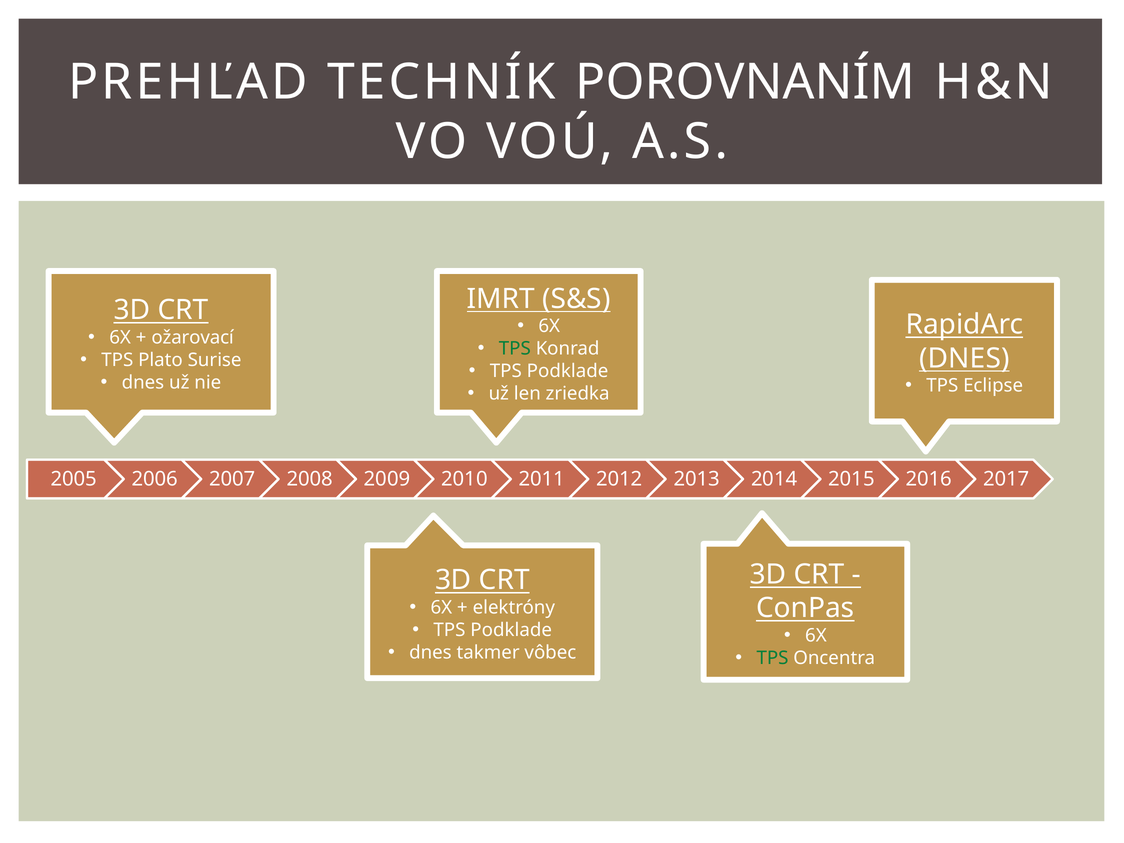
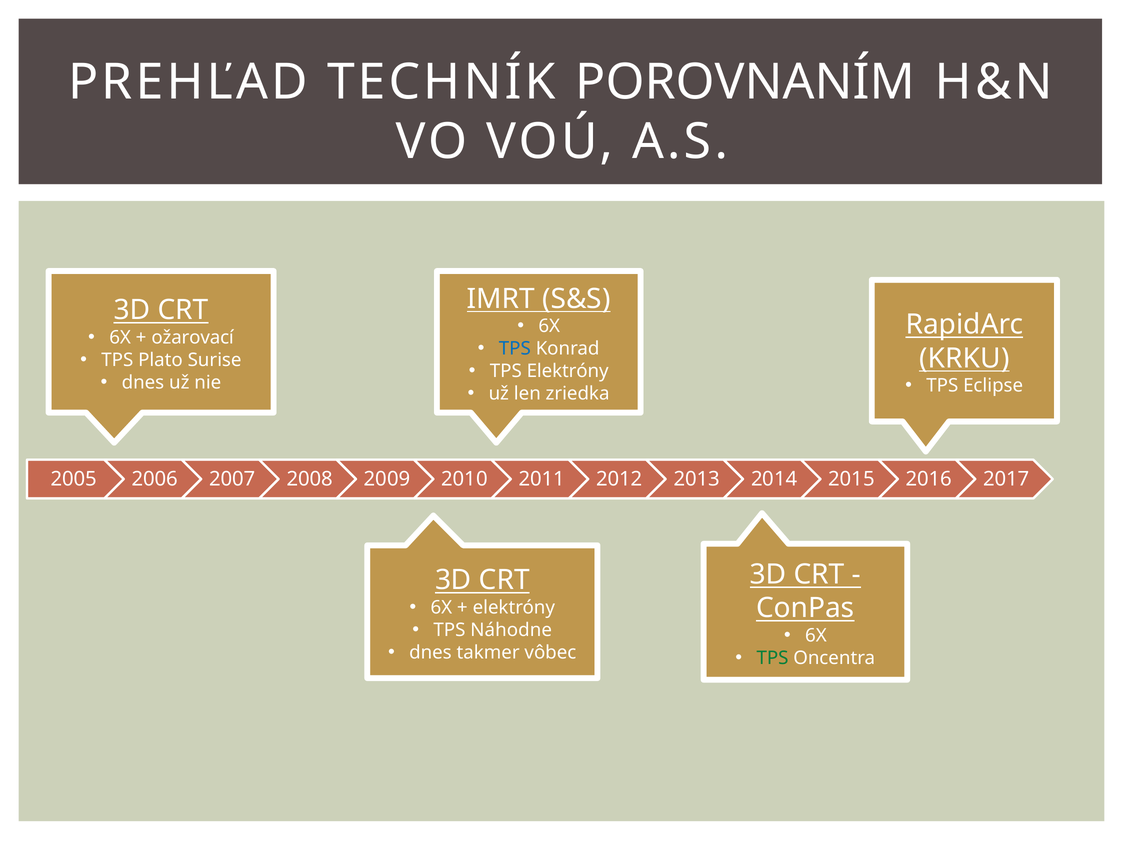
TPS at (515, 349) colour: green -> blue
DNES at (964, 358): DNES -> KRKU
Podklade at (568, 371): Podklade -> Elektróny
Podklade at (511, 630): Podklade -> Náhodne
